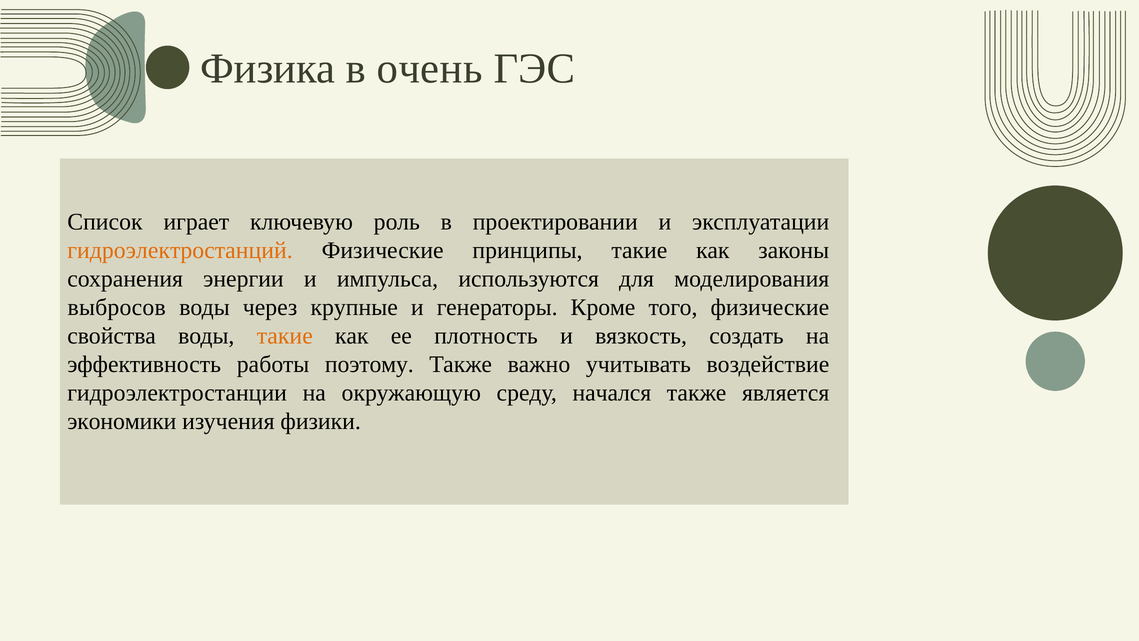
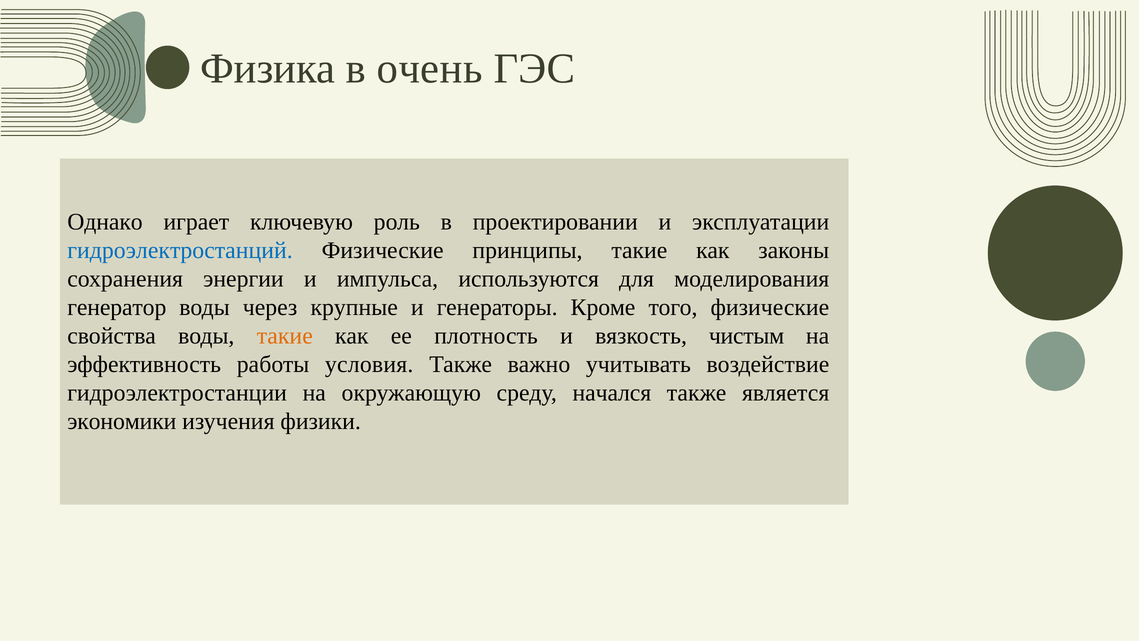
Список: Список -> Однако
гидроэлектростанций colour: orange -> blue
выбросов: выбросов -> генератор
создать: создать -> чистым
поэтому: поэтому -> условия
